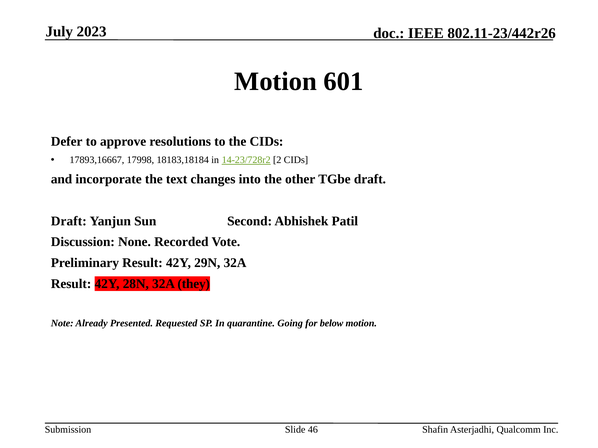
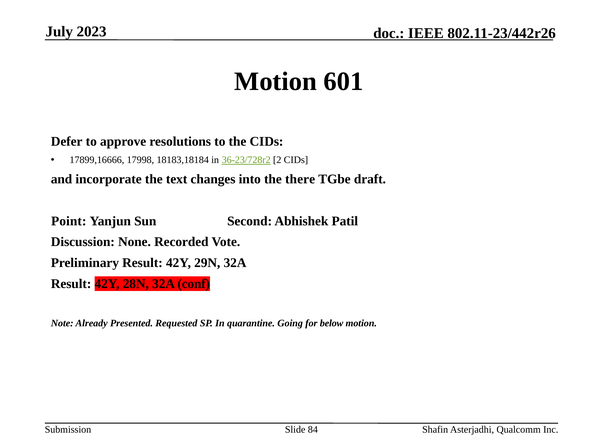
17893,16667: 17893,16667 -> 17899,16666
14-23/728r2: 14-23/728r2 -> 36-23/728r2
other: other -> there
Draft at (69, 221): Draft -> Point
they: they -> conf
46: 46 -> 84
